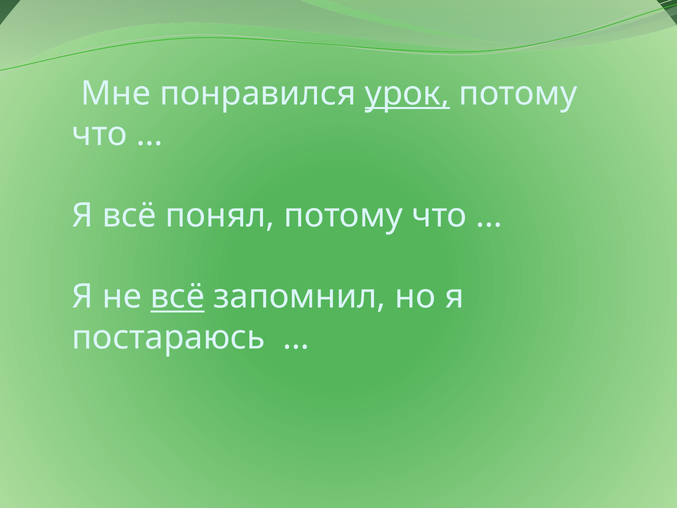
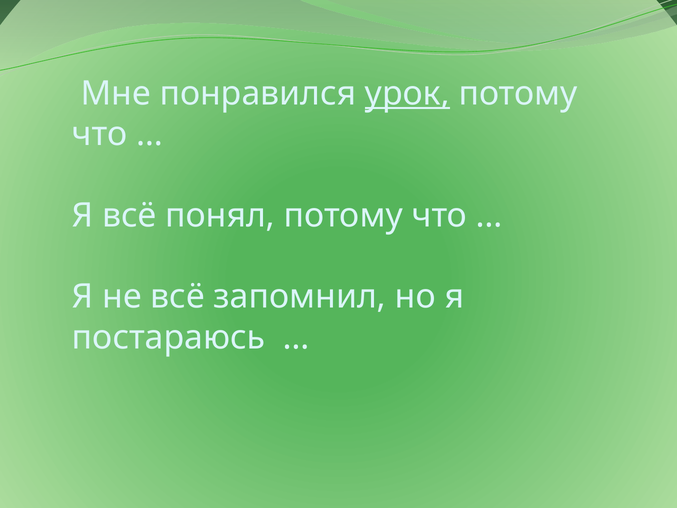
всё at (178, 297) underline: present -> none
